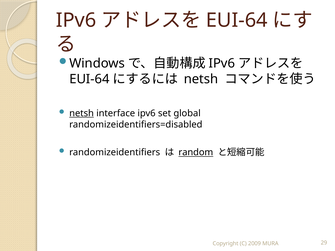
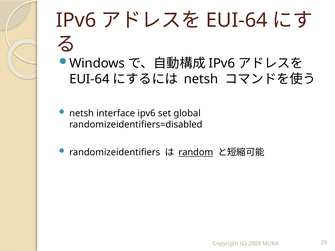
netsh at (82, 113) underline: present -> none
